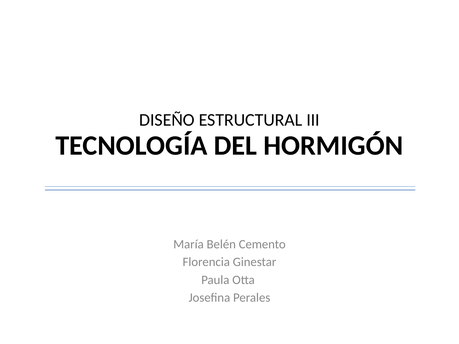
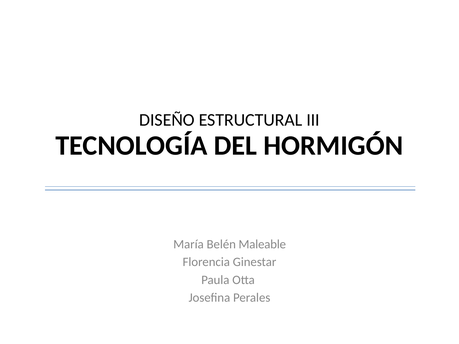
Cemento: Cemento -> Maleable
